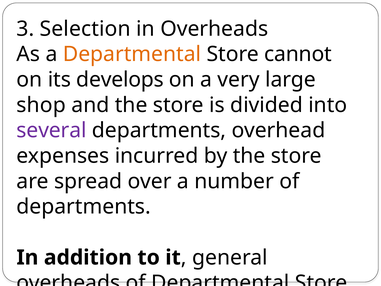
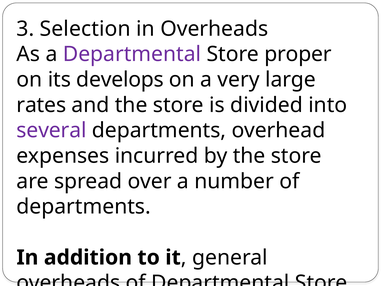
Departmental at (132, 54) colour: orange -> purple
cannot: cannot -> proper
shop: shop -> rates
